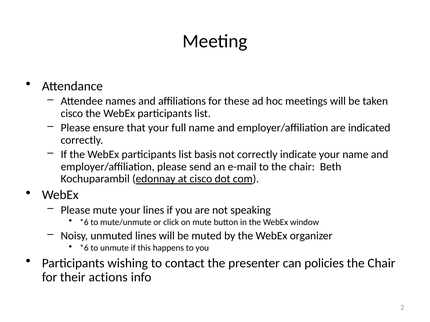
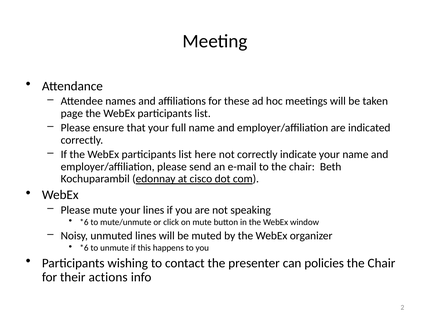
cisco at (72, 114): cisco -> page
basis: basis -> here
